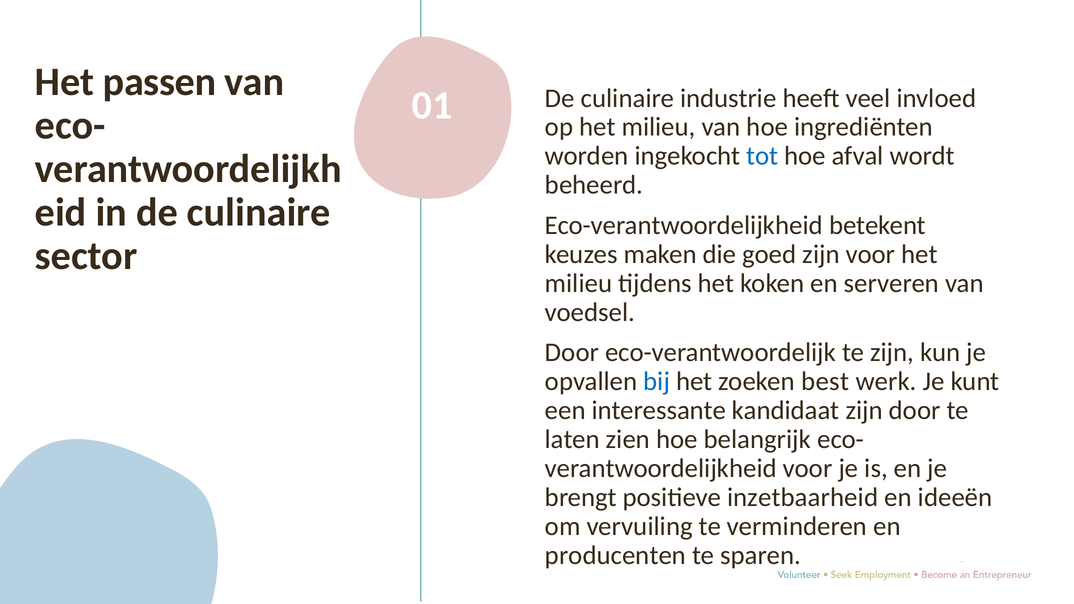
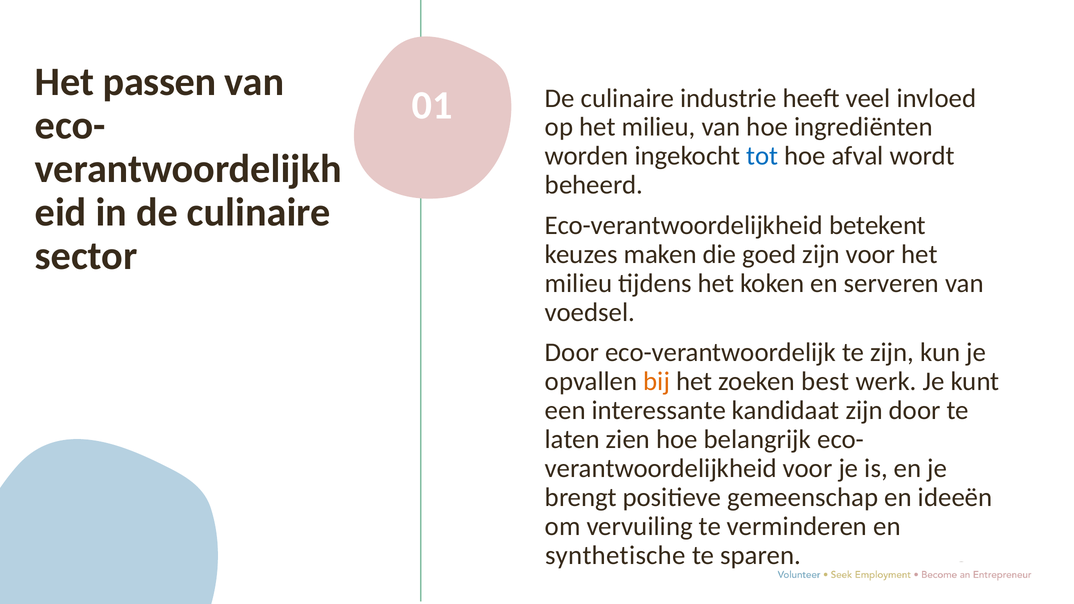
bij colour: blue -> orange
inzetbaarheid: inzetbaarheid -> gemeenschap
producenten: producenten -> synthetische
